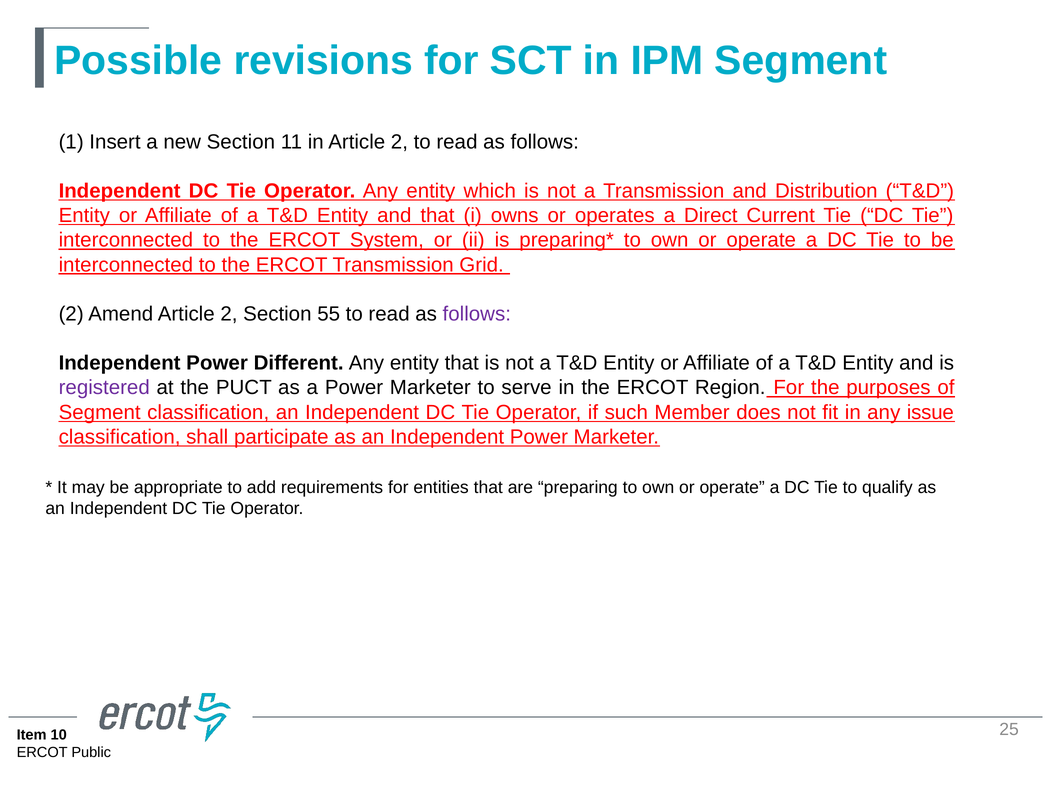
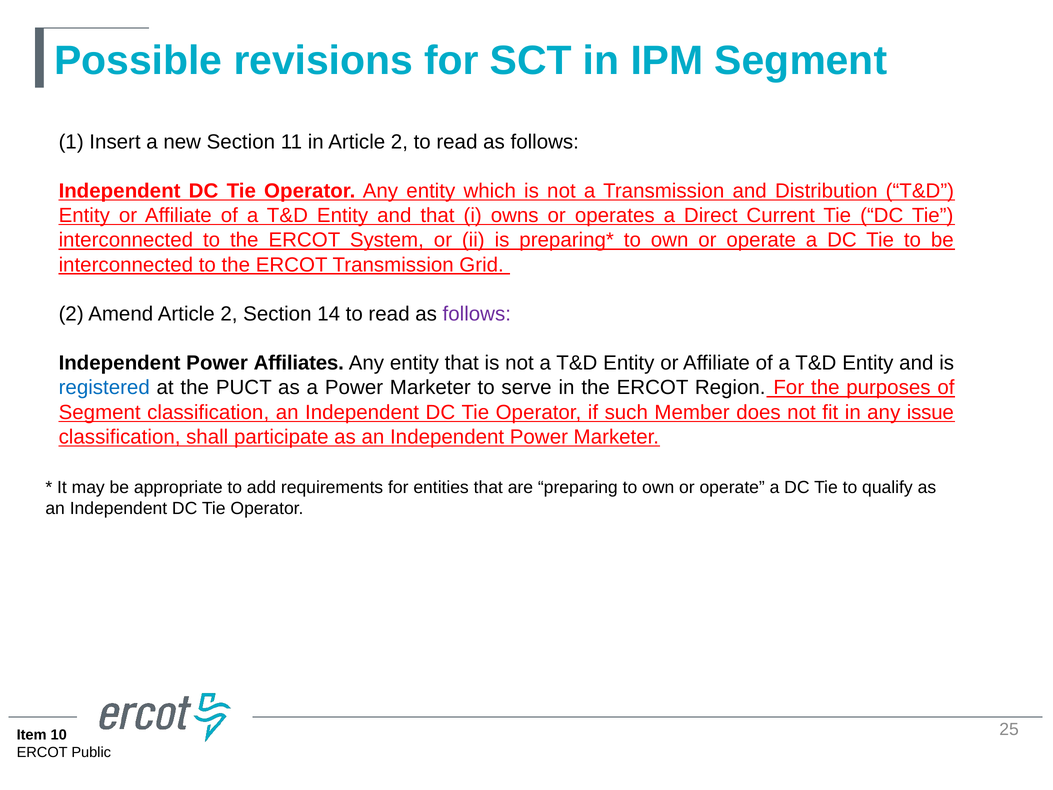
55: 55 -> 14
Different: Different -> Affiliates
registered colour: purple -> blue
